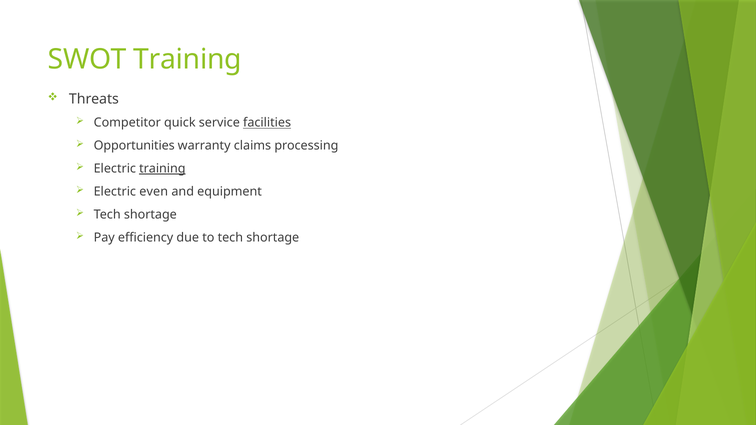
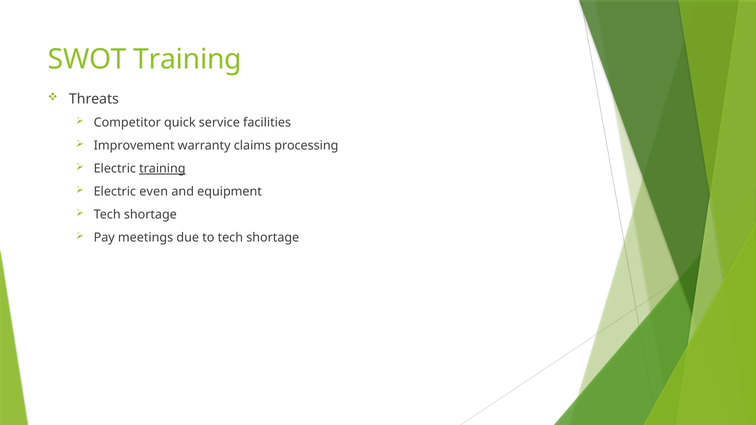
facilities underline: present -> none
Opportunities: Opportunities -> Improvement
efficiency: efficiency -> meetings
